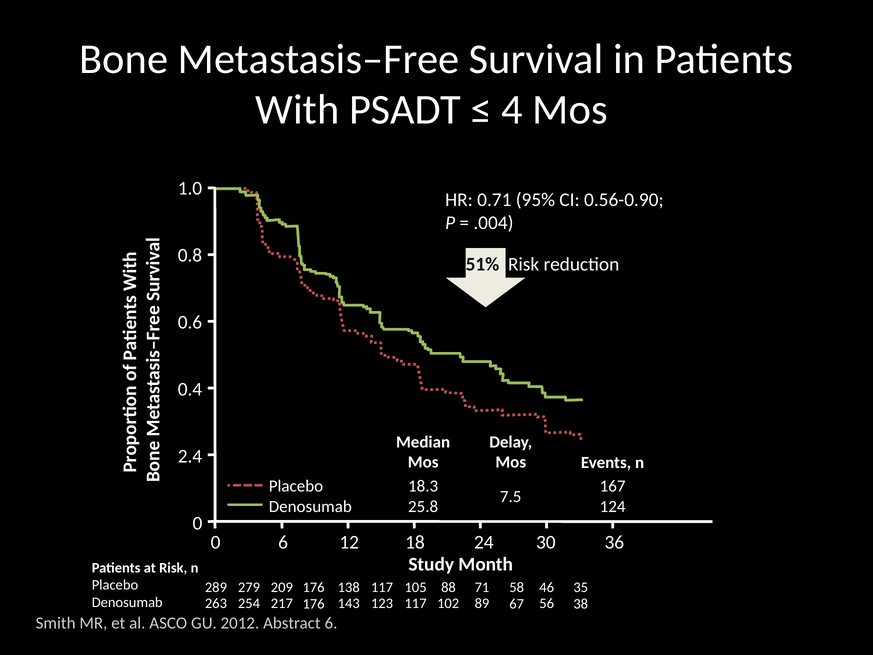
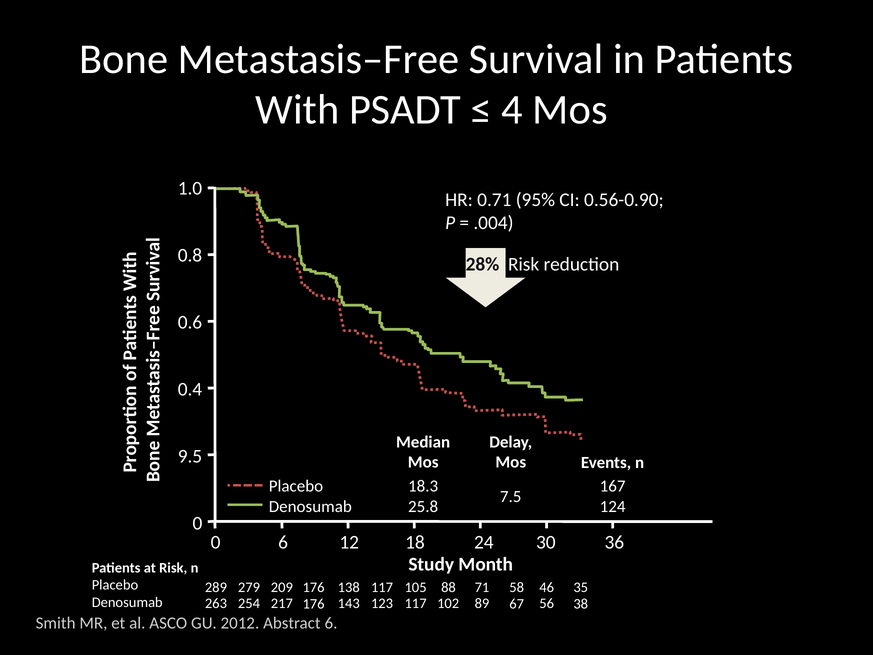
51%: 51% -> 28%
2.4: 2.4 -> 9.5
